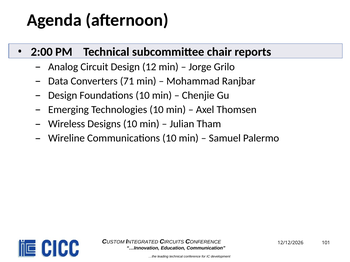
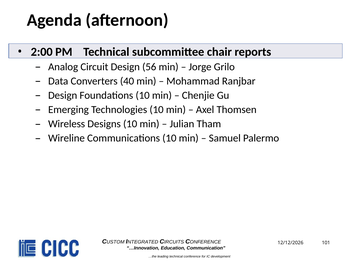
12: 12 -> 56
71: 71 -> 40
